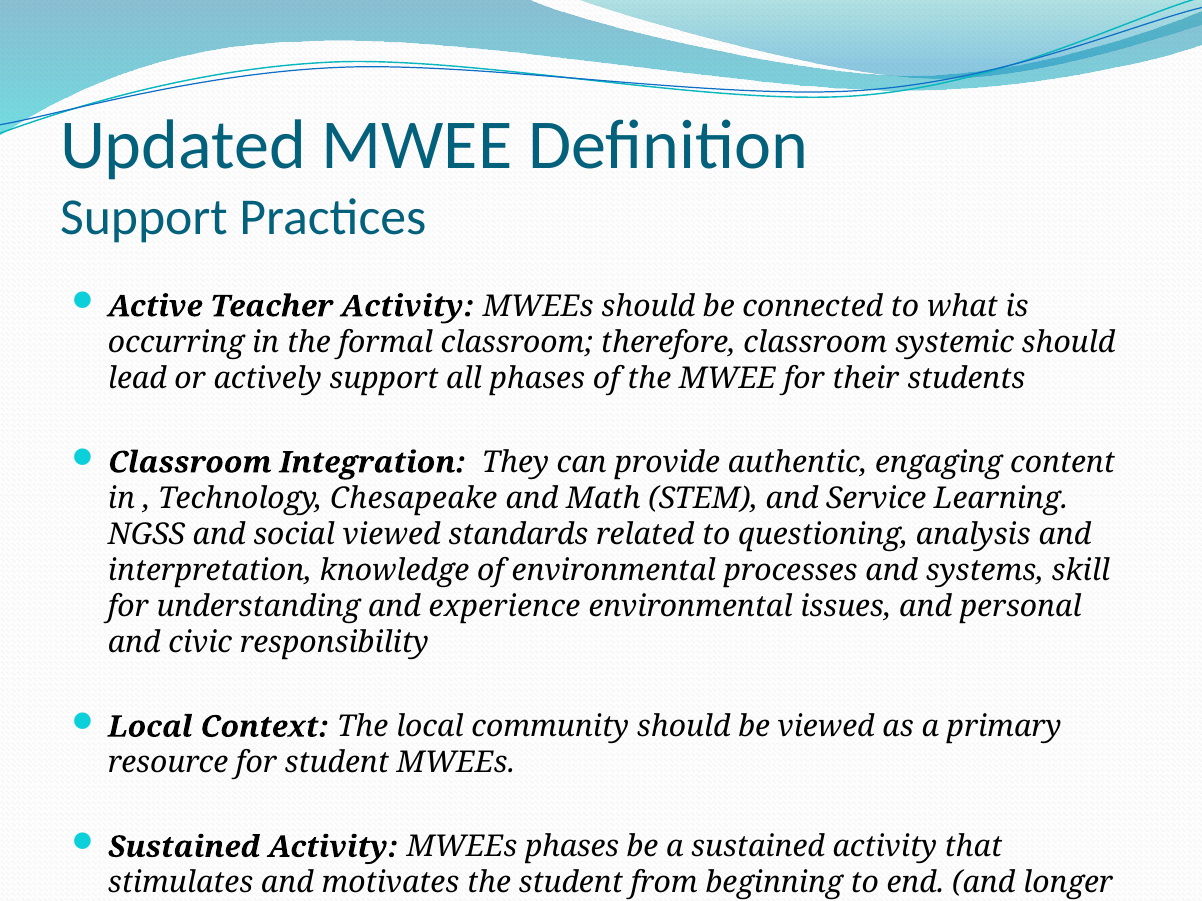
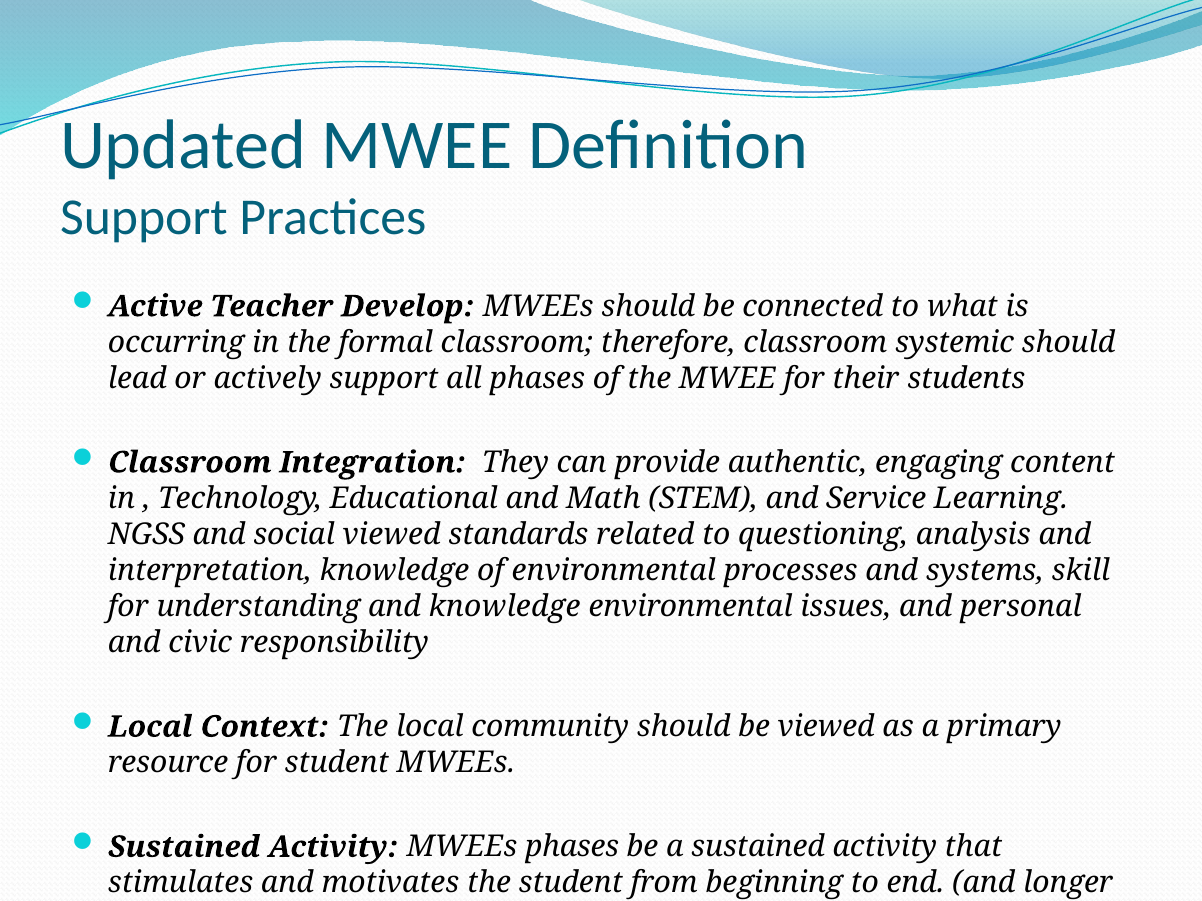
Teacher Activity: Activity -> Develop
Chesapeake: Chesapeake -> Educational
and experience: experience -> knowledge
